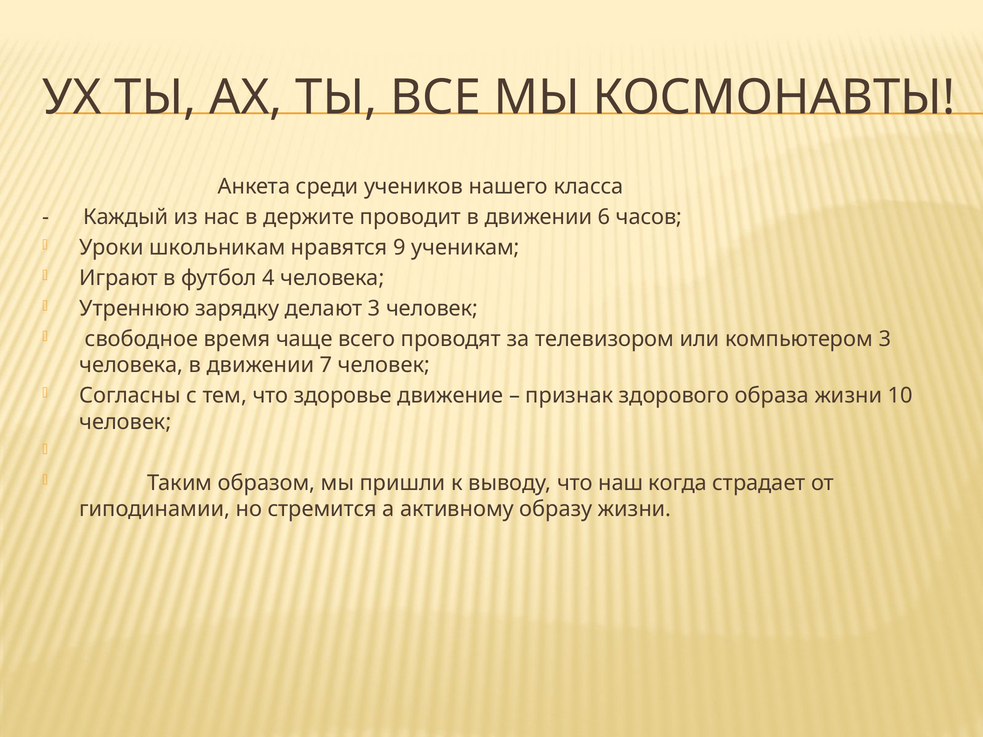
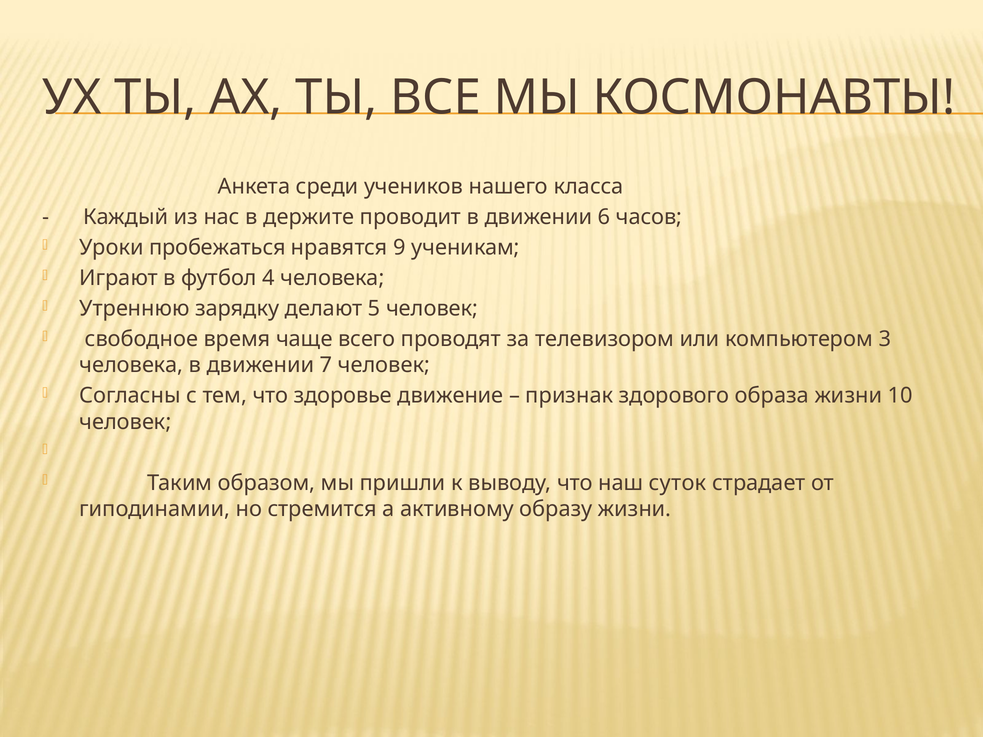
школьникам: школьникам -> пробежаться
делают 3: 3 -> 5
когда: когда -> суток
